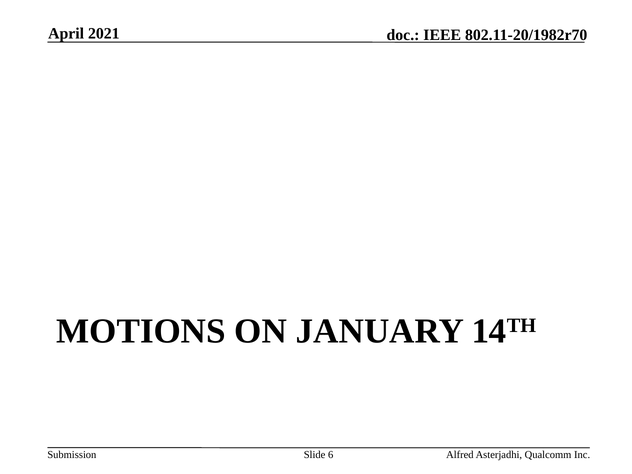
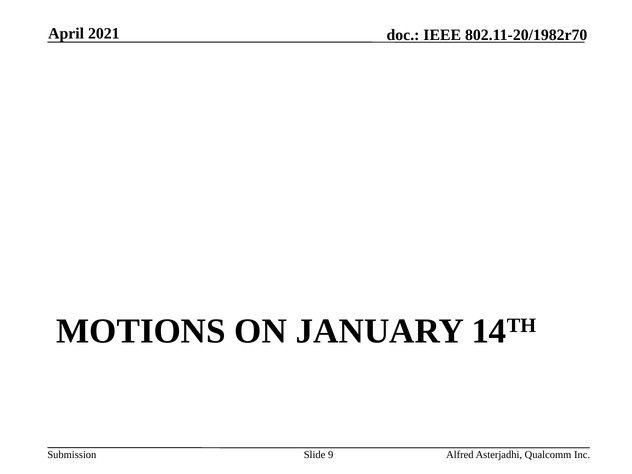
6: 6 -> 9
